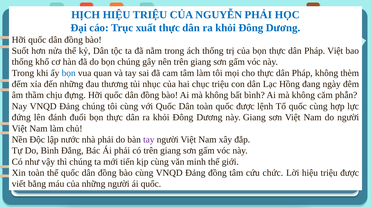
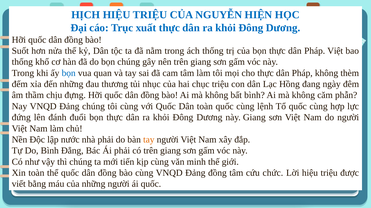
NGUYỄN PHẢI: PHẢI -> HIỆN
toàn quốc được: được -> cùng
tay at (149, 140) colour: purple -> orange
